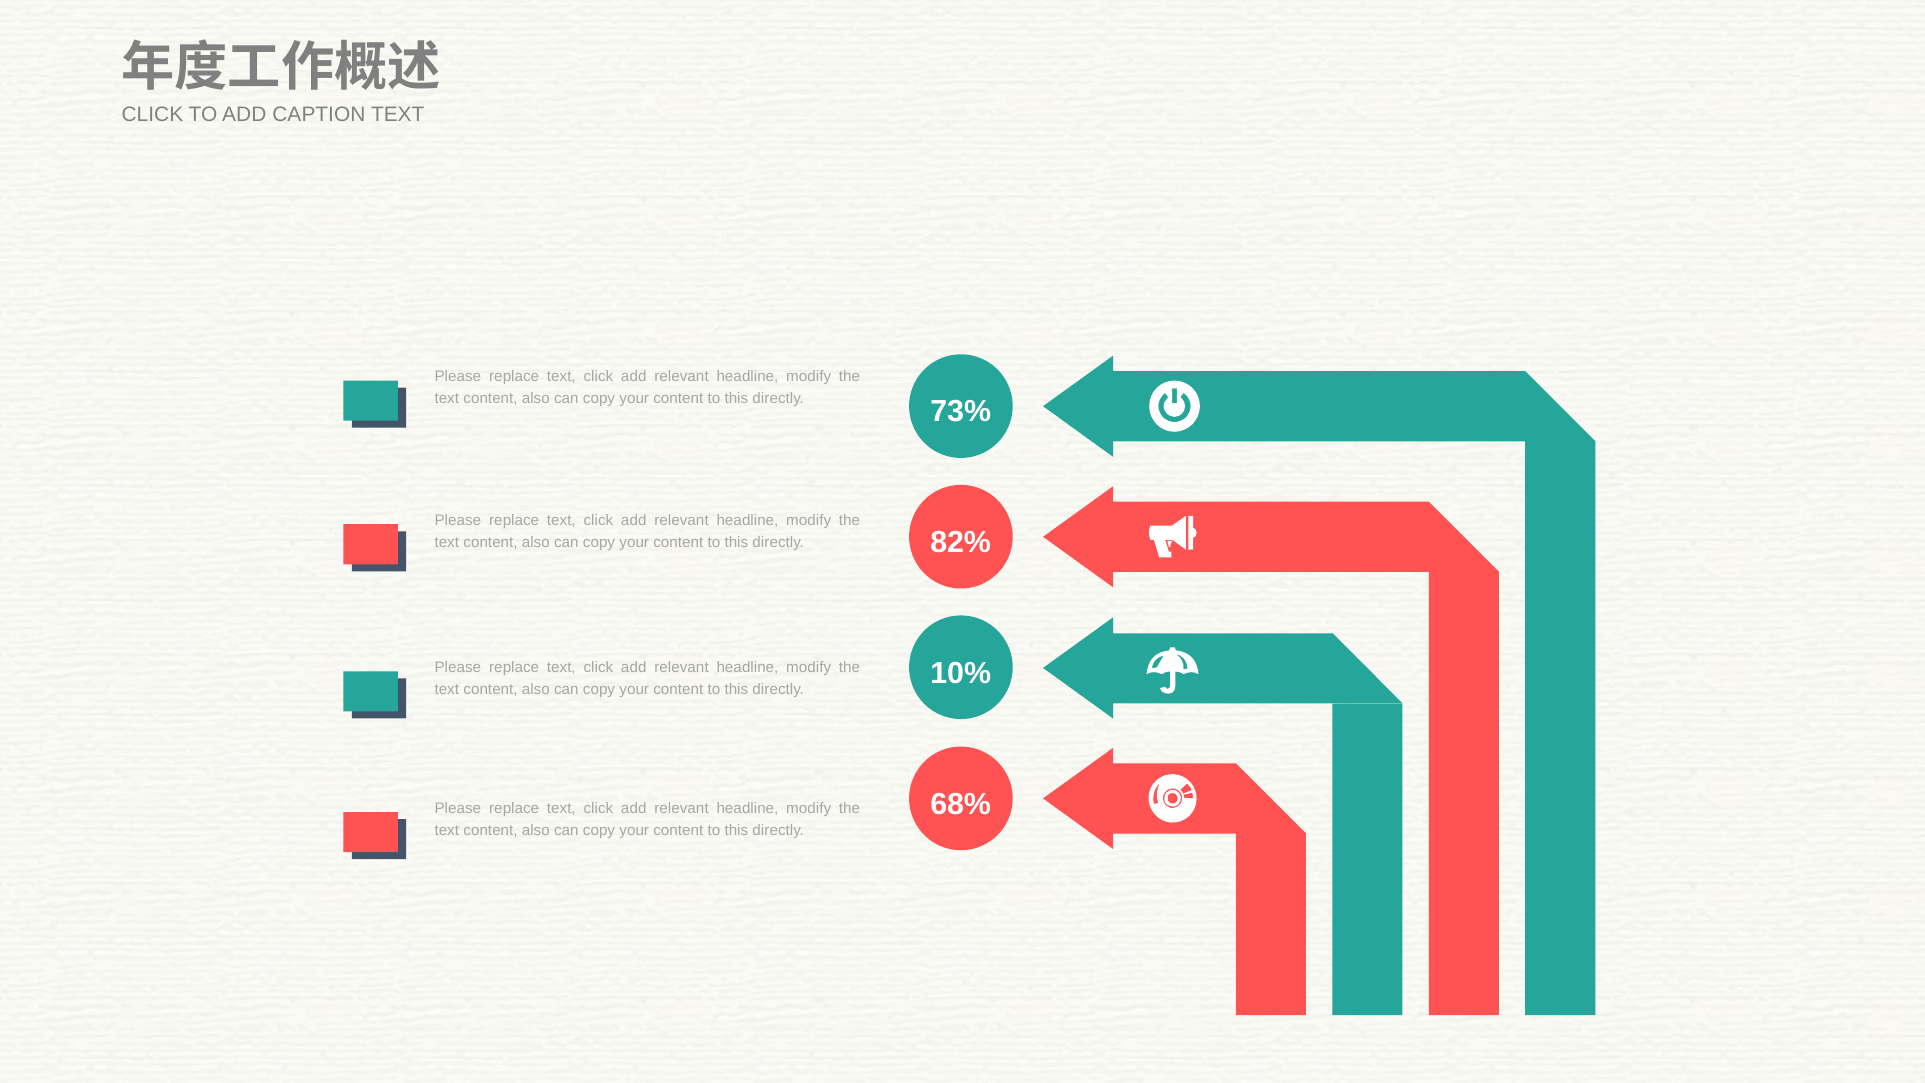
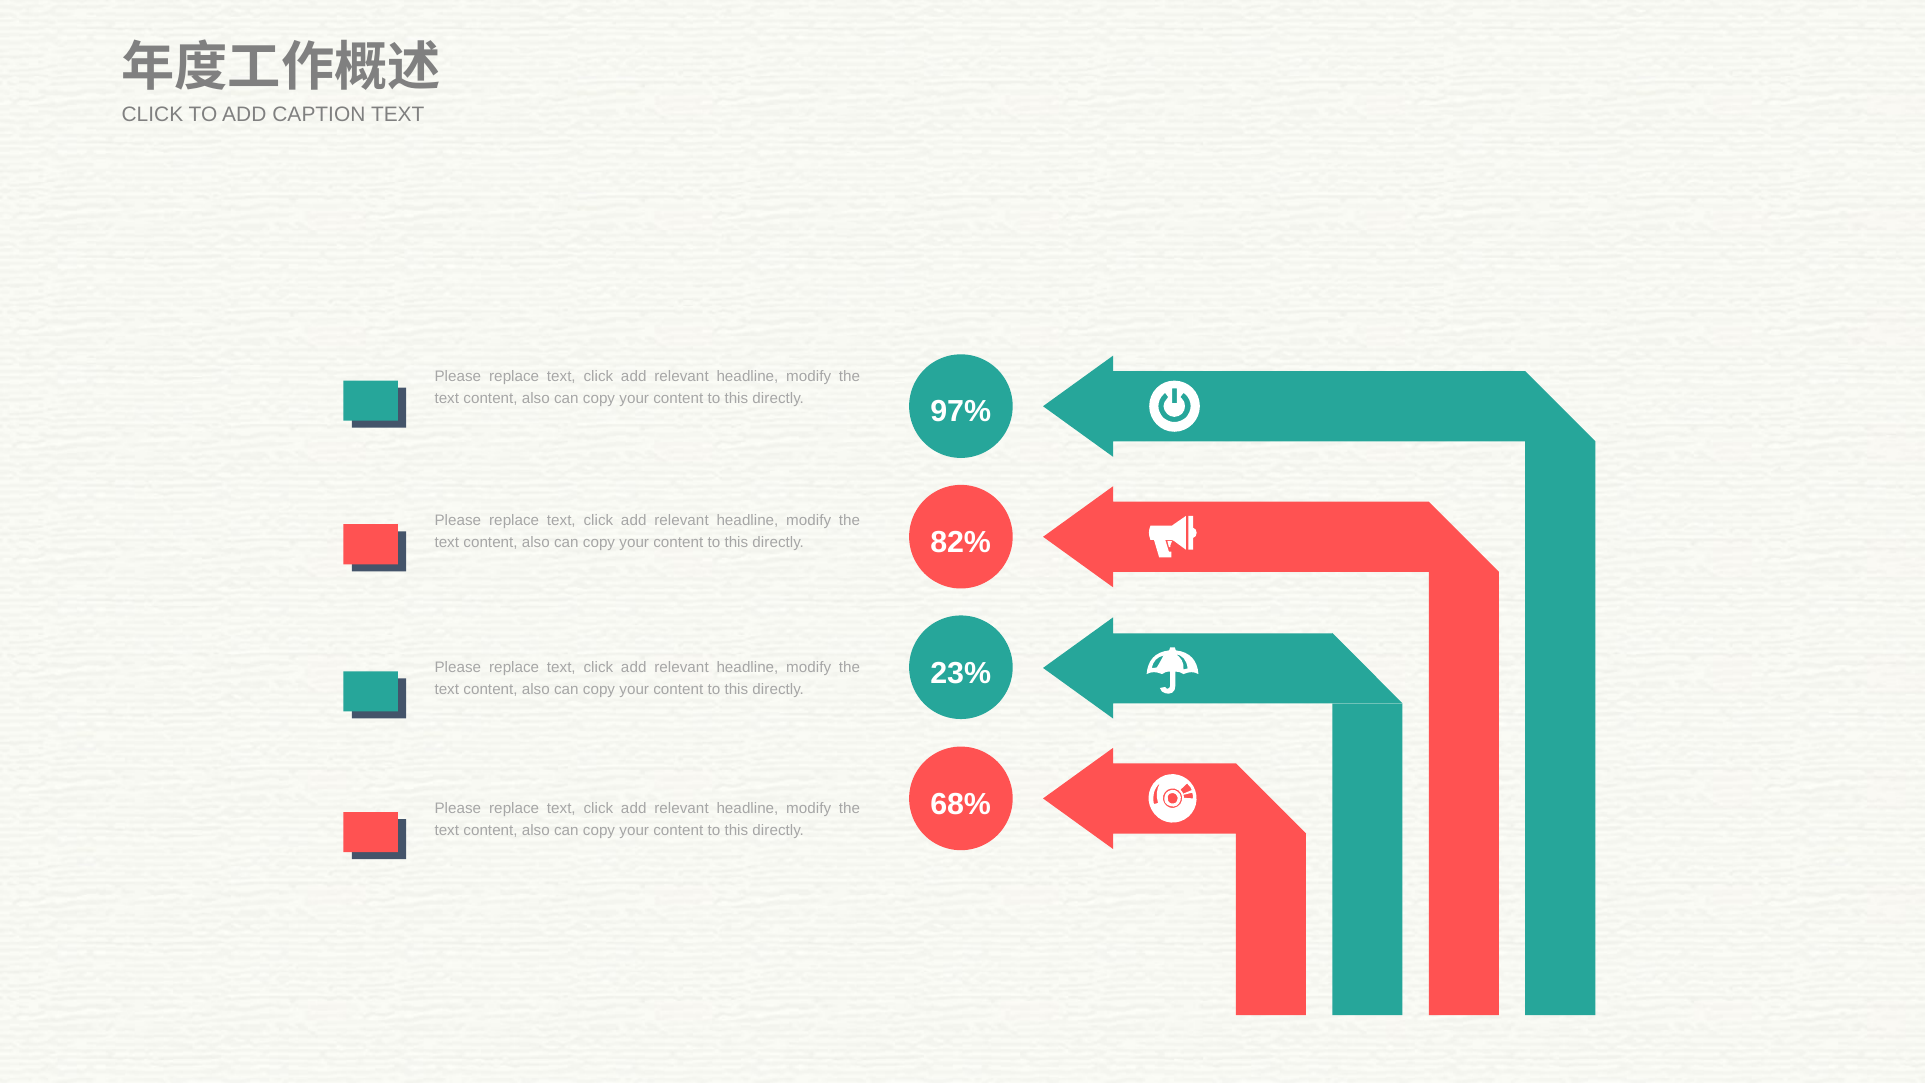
73%: 73% -> 97%
10%: 10% -> 23%
